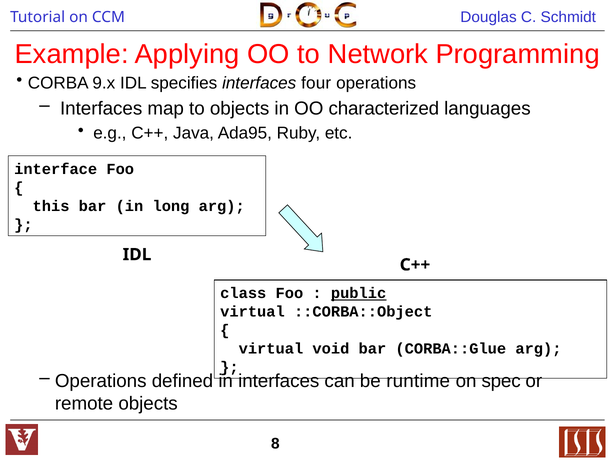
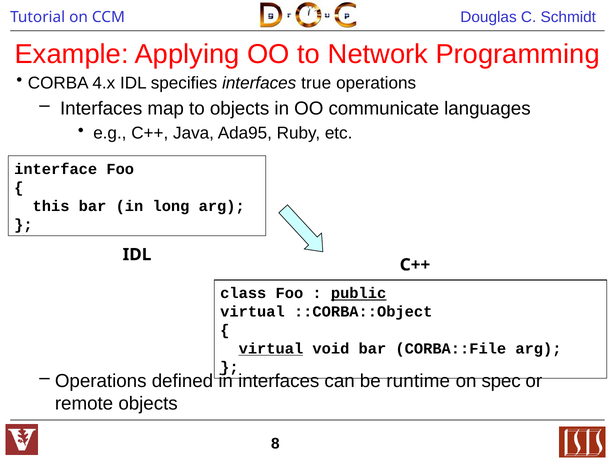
9.x: 9.x -> 4.x
four: four -> true
characterized: characterized -> communicate
virtual at (271, 349) underline: none -> present
CORBA::Glue: CORBA::Glue -> CORBA::File
